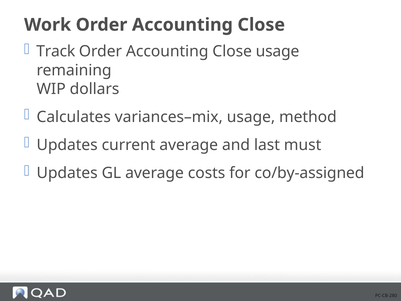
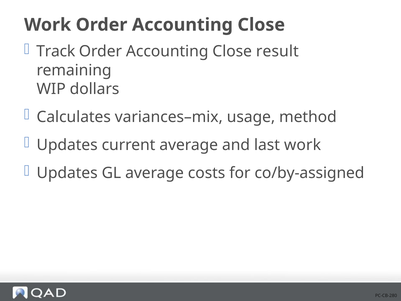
Close usage: usage -> result
last must: must -> work
